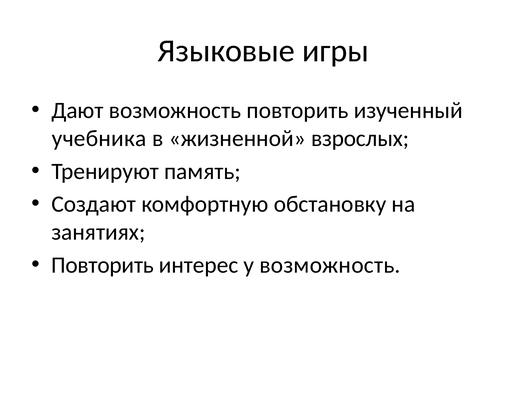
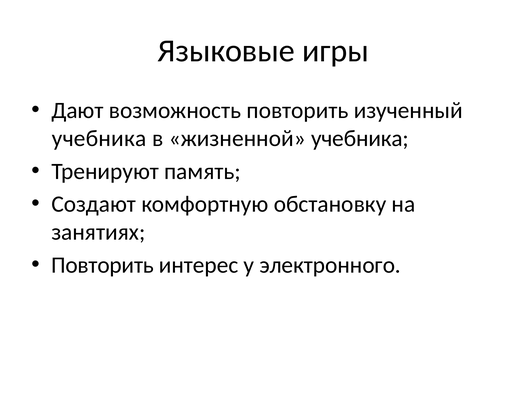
жизненной взрослых: взрослых -> учебника
у возможность: возможность -> электронного
